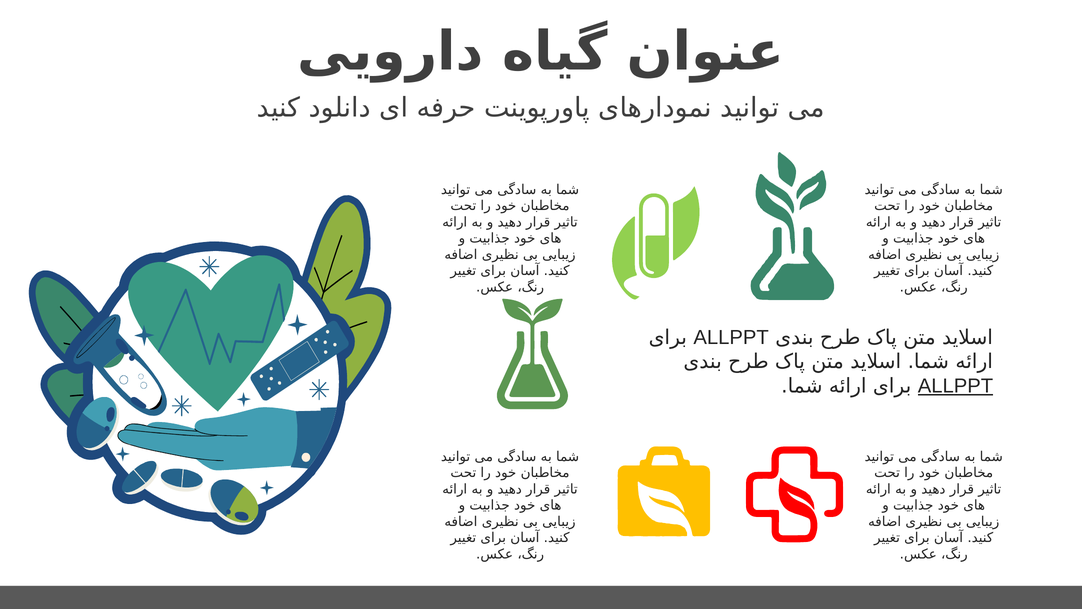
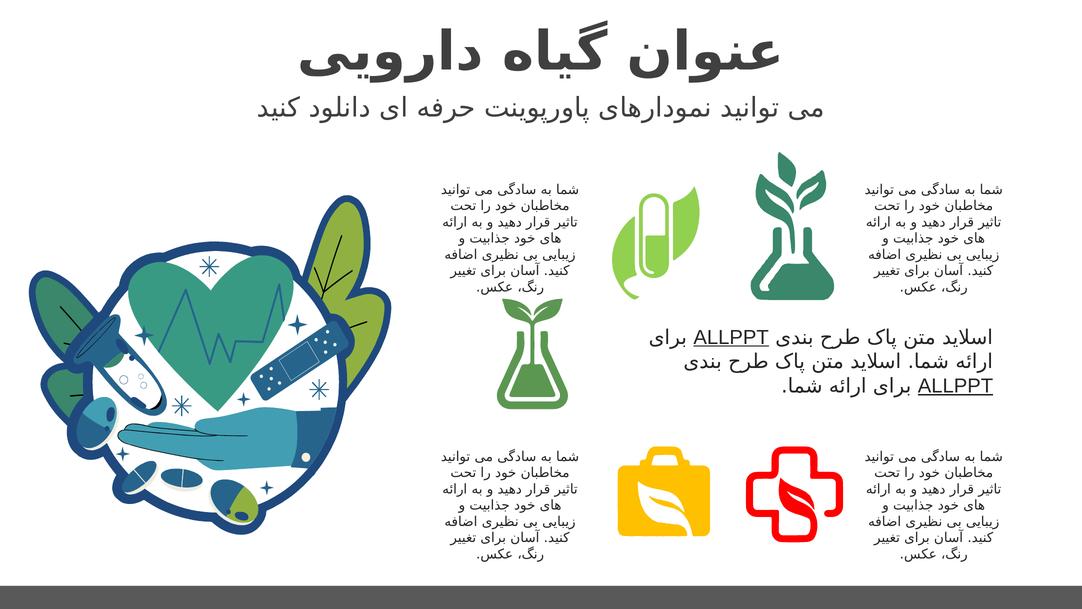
ALLPPT at (731, 337) underline: none -> present
